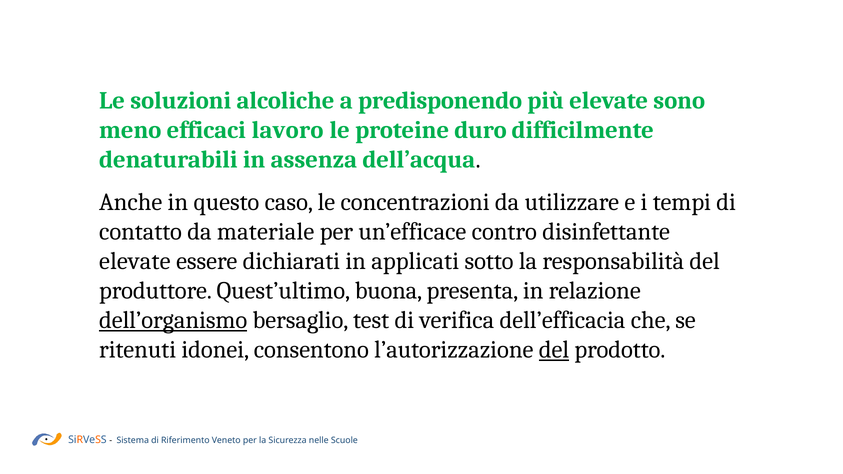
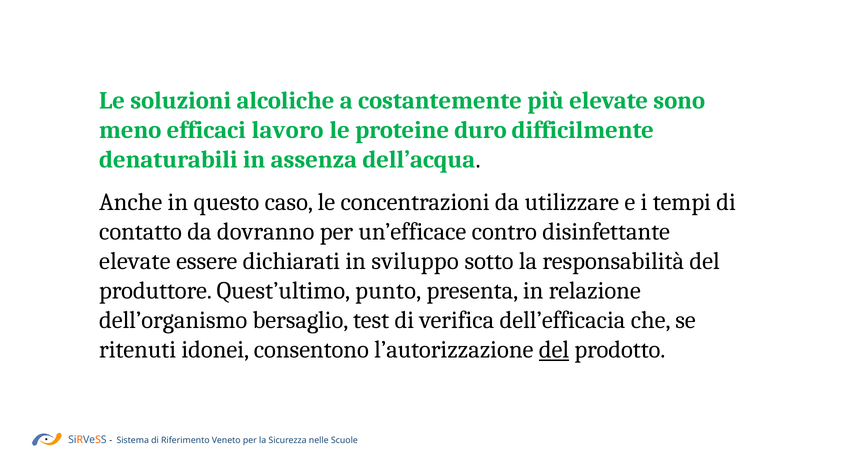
predisponendo: predisponendo -> costantemente
materiale: materiale -> dovranno
applicati: applicati -> sviluppo
buona: buona -> punto
dell’organismo underline: present -> none
